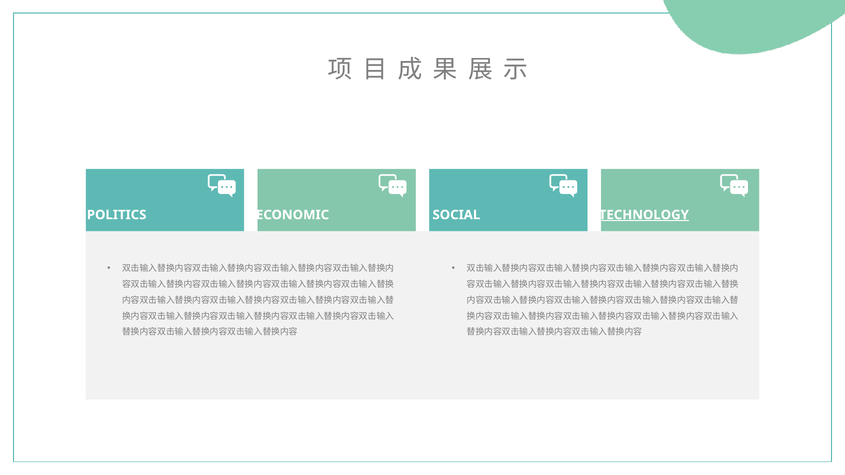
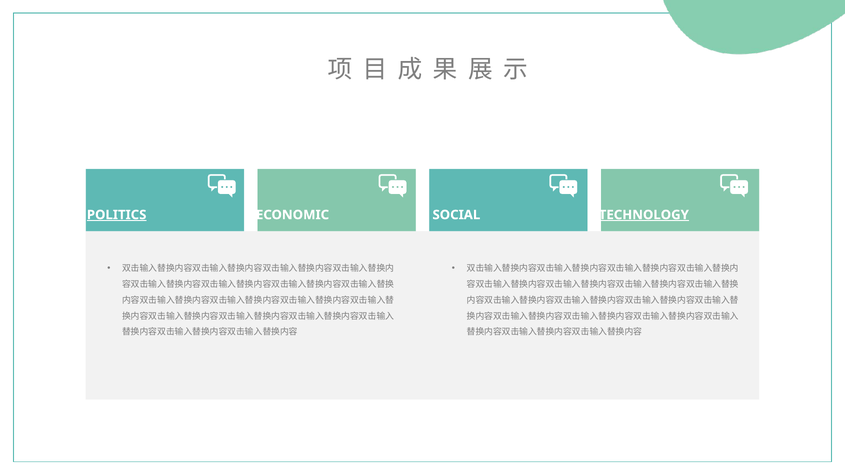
POLITICS underline: none -> present
